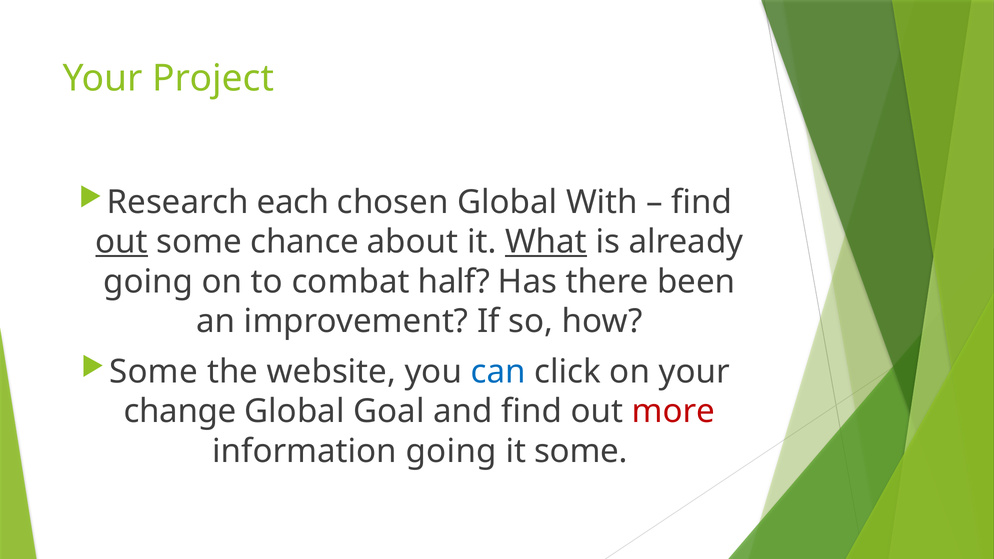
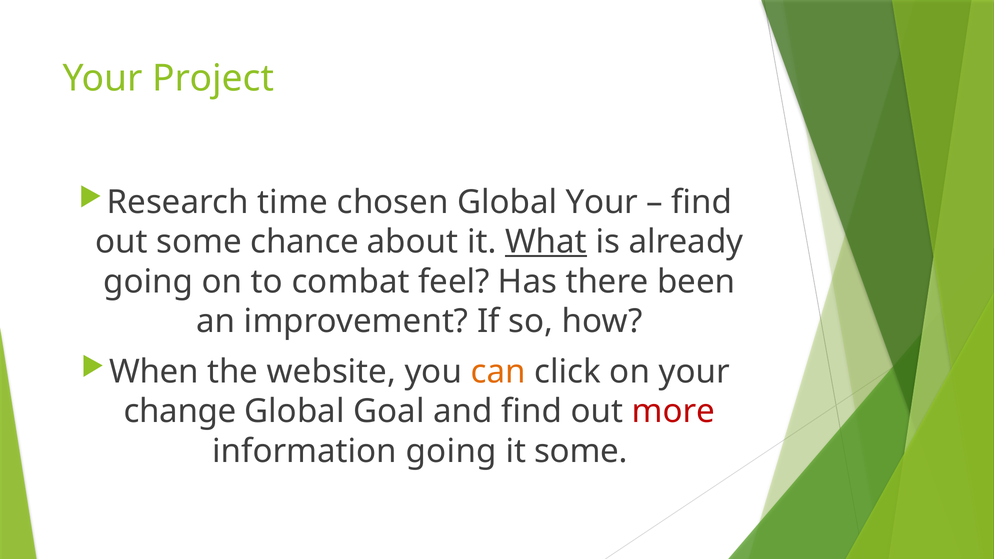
each: each -> time
Global With: With -> Your
out at (122, 242) underline: present -> none
half: half -> feel
Some at (154, 372): Some -> When
can colour: blue -> orange
